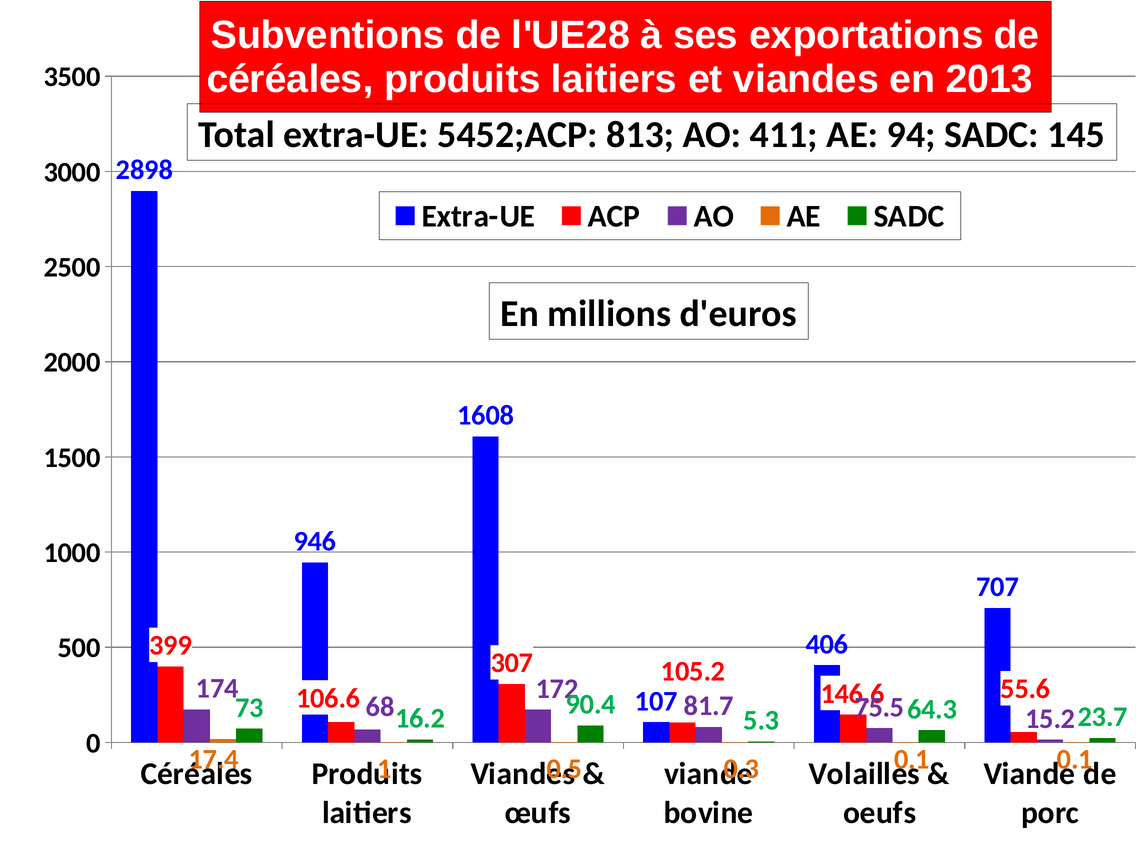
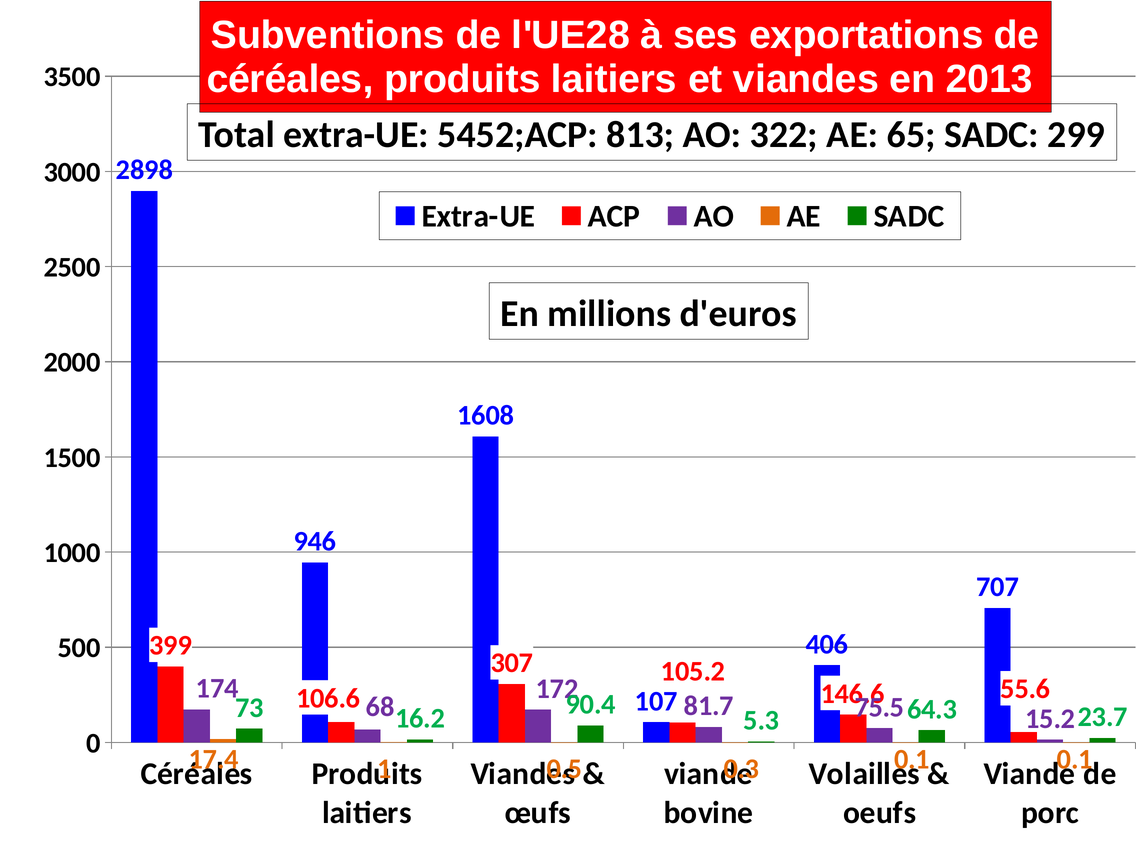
411: 411 -> 322
94: 94 -> 65
145: 145 -> 299
